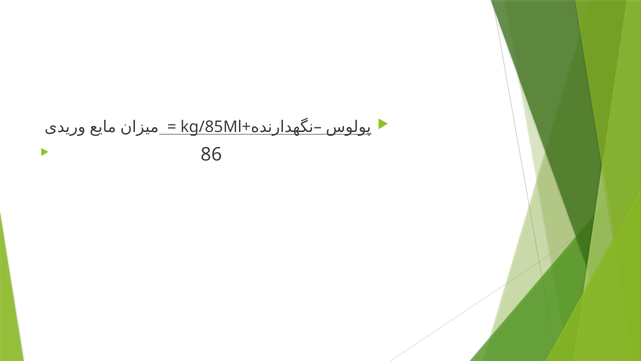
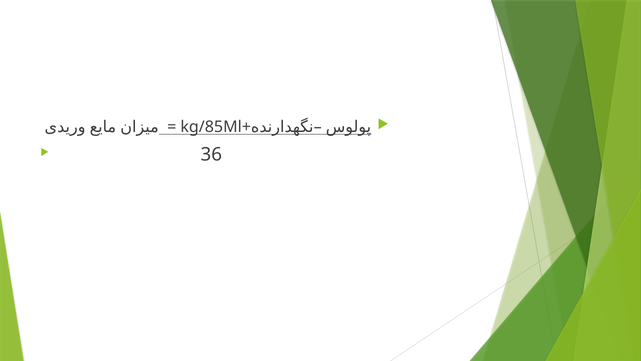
86: 86 -> 36
